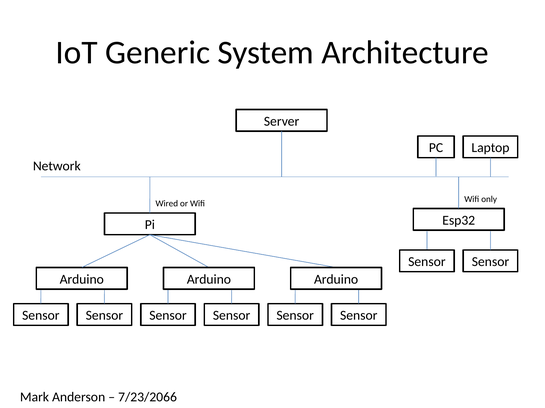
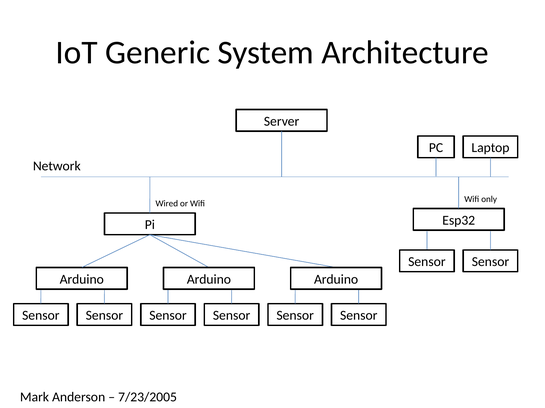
7/23/2066: 7/23/2066 -> 7/23/2005
